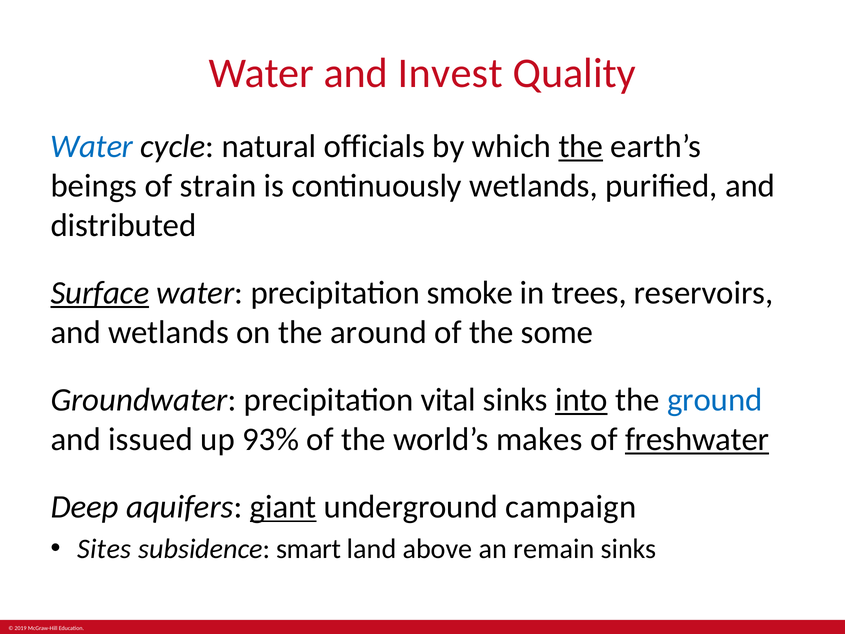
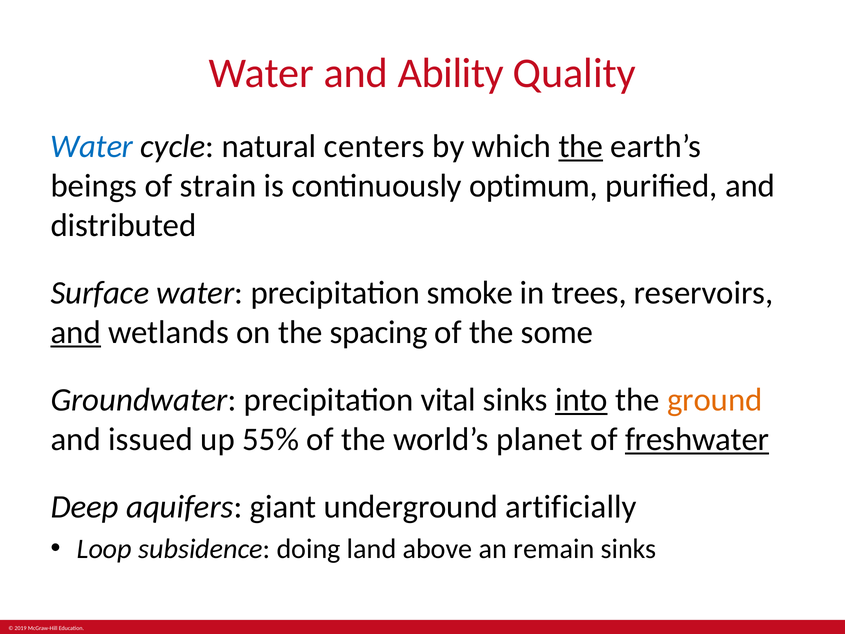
Invest: Invest -> Ability
officials: officials -> centers
continuously wetlands: wetlands -> optimum
Surface underline: present -> none
and at (76, 332) underline: none -> present
around: around -> spacing
ground colour: blue -> orange
93%: 93% -> 55%
makes: makes -> planet
giant underline: present -> none
campaign: campaign -> artificially
Sites: Sites -> Loop
smart: smart -> doing
